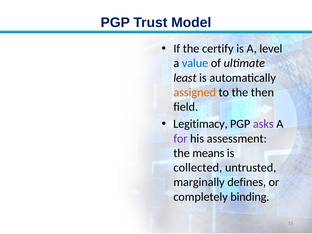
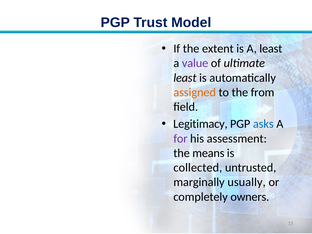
certify: certify -> extent
A level: level -> least
value colour: blue -> purple
then: then -> from
asks colour: purple -> blue
defines: defines -> usually
binding: binding -> owners
